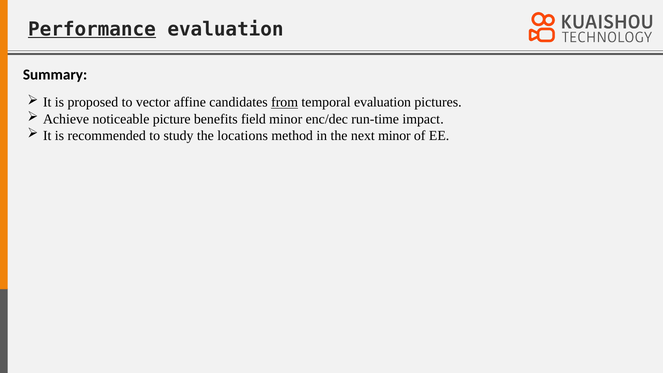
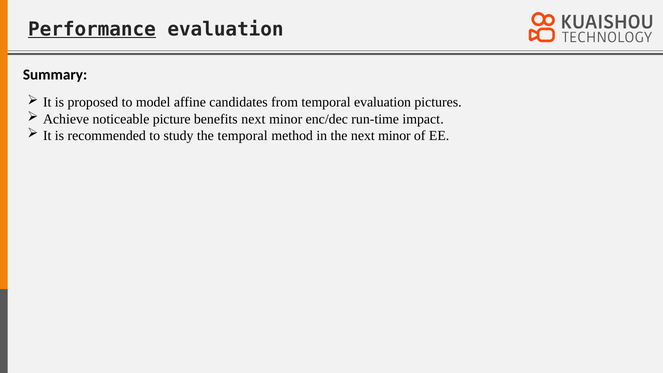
vector: vector -> model
from underline: present -> none
benefits field: field -> next
the locations: locations -> temporal
